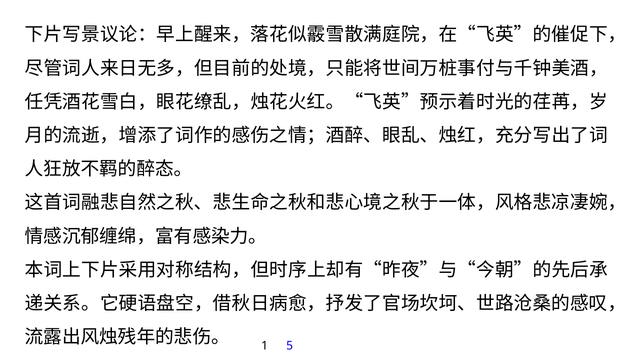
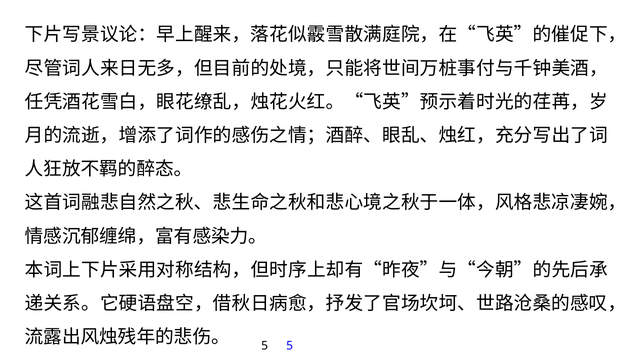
1 at (265, 346): 1 -> 5
